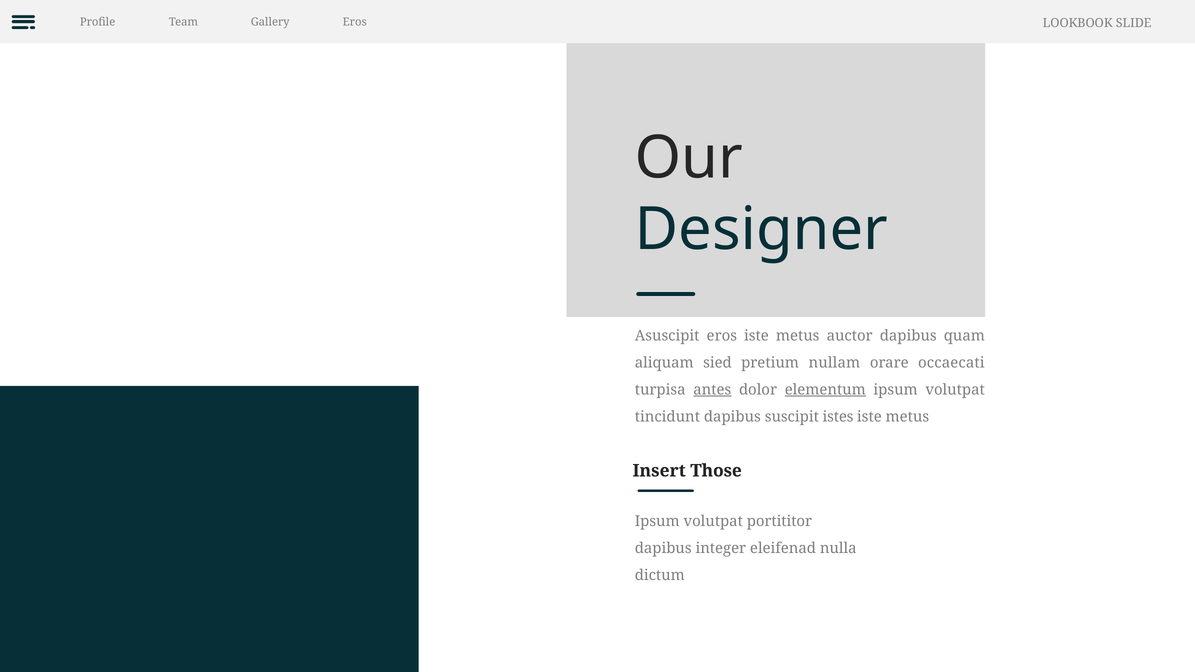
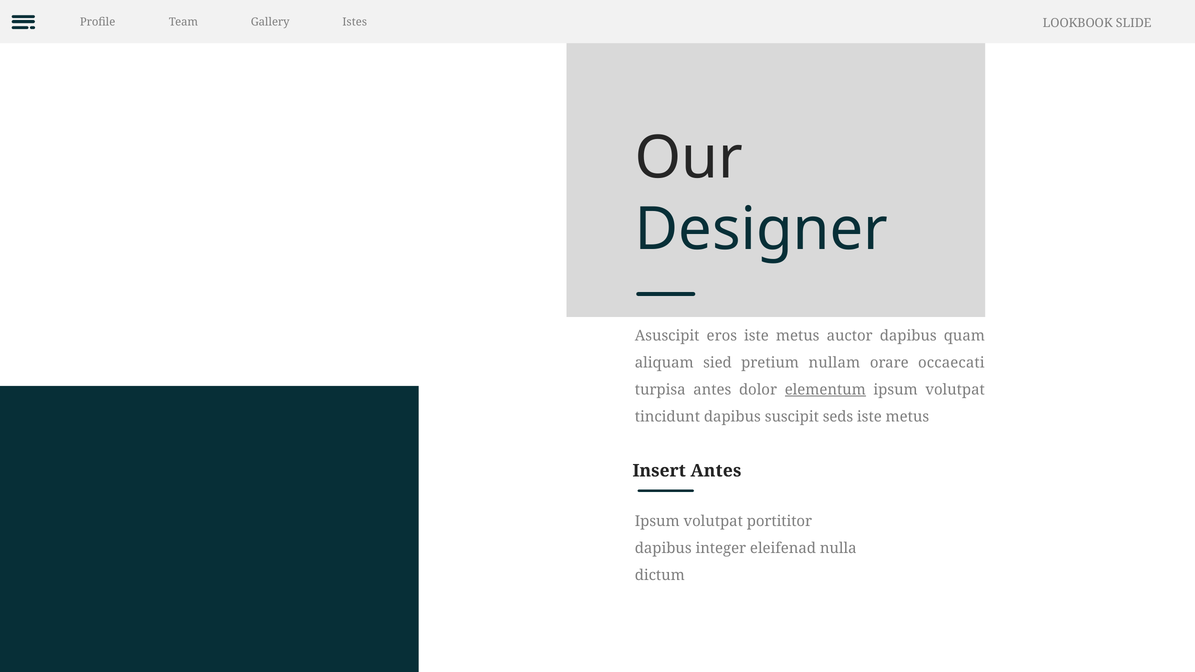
Gallery Eros: Eros -> Istes
antes at (712, 390) underline: present -> none
istes: istes -> seds
Insert Those: Those -> Antes
